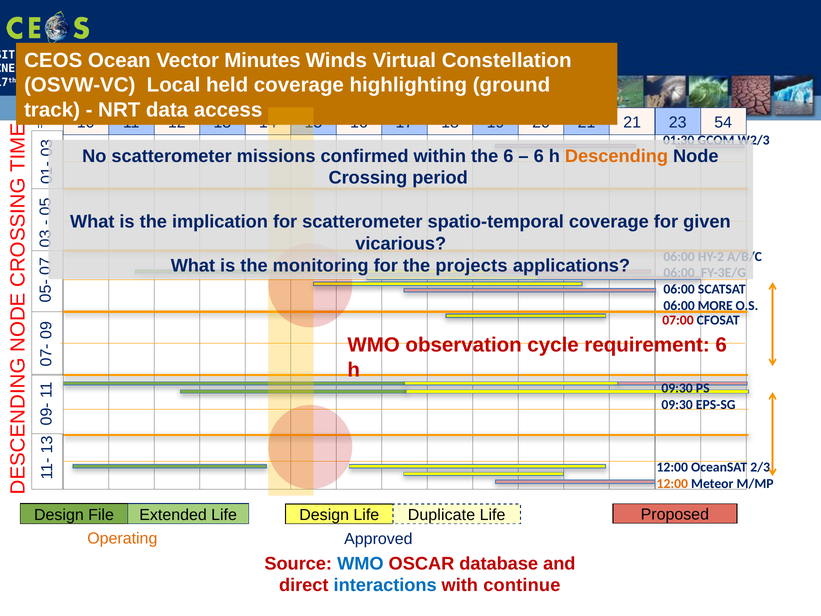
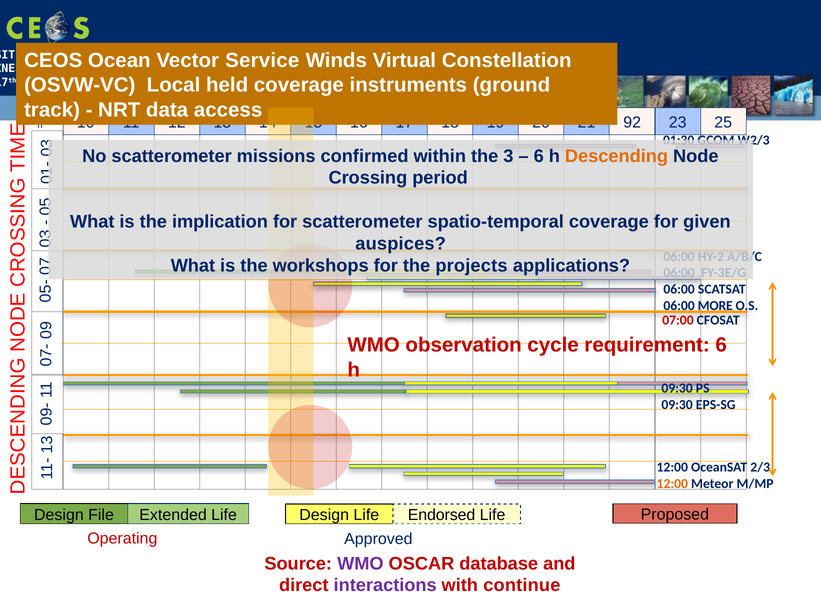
Minutes: Minutes -> Service
highlighting: highlighting -> instruments
21 at (632, 122): 21 -> 92
54: 54 -> 25
the 6: 6 -> 3
vicarious: vicarious -> auspices
monitoring: monitoring -> workshops
Duplicate: Duplicate -> Endorsed
Operating colour: orange -> red
WMO at (360, 563) colour: blue -> purple
interactions colour: blue -> purple
